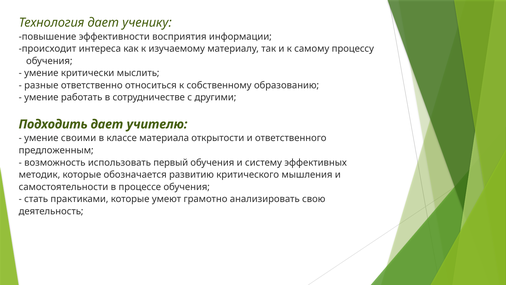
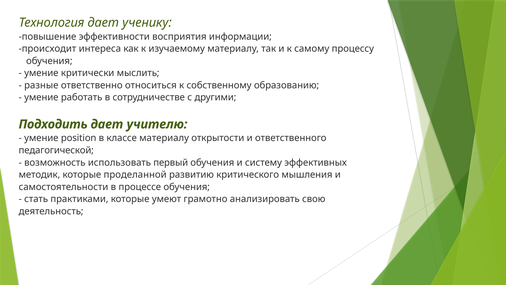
своими: своими -> position
классе материала: материала -> материалу
предложенным: предложенным -> педагогической
обозначается: обозначается -> проделанной
